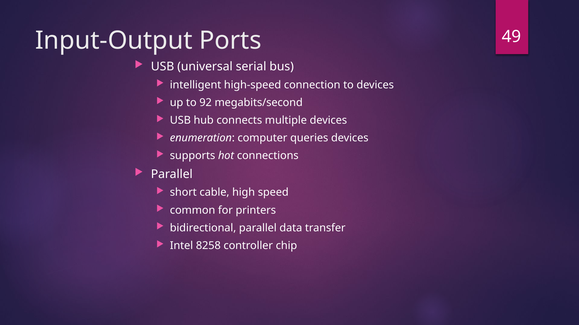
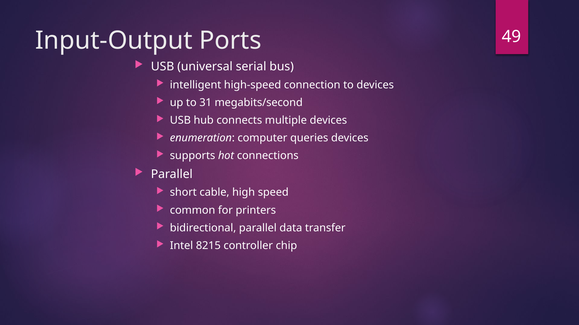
92: 92 -> 31
8258: 8258 -> 8215
